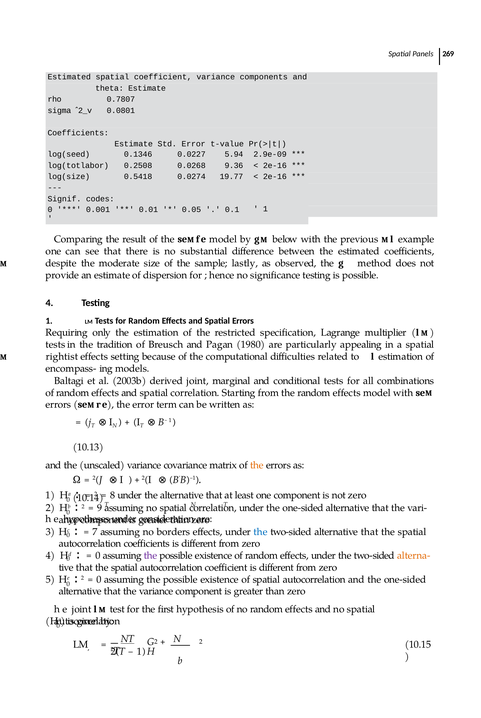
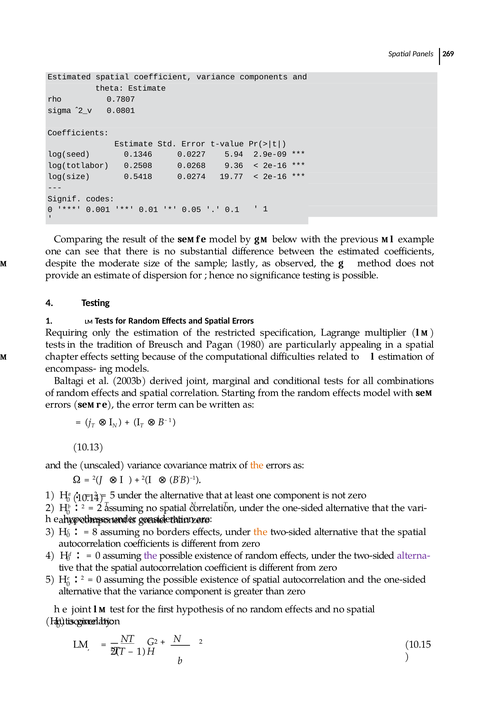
rightist: rightist -> chapter
8 at (113, 496): 8 -> 5
9 at (100, 508): 9 -> 2
7: 7 -> 8
the at (261, 532) colour: blue -> orange
alterna- colour: orange -> purple
